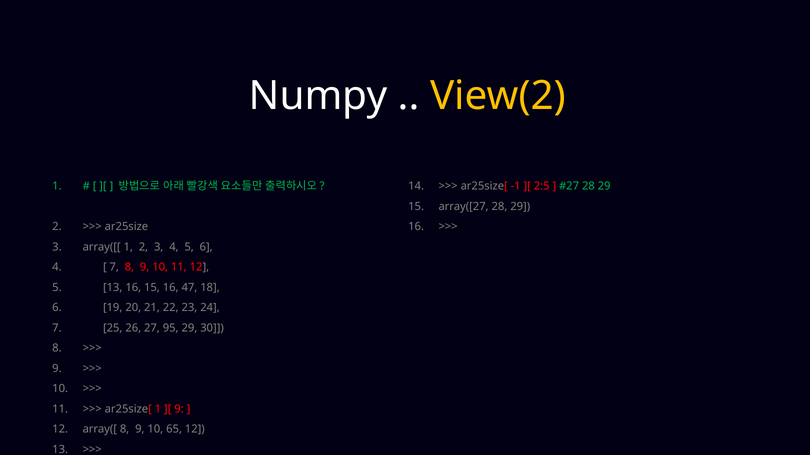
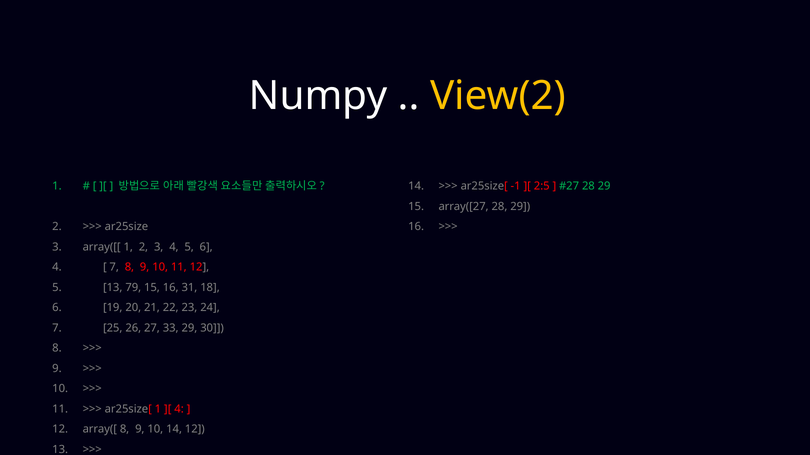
13 16: 16 -> 79
47: 47 -> 31
95: 95 -> 33
9 at (179, 409): 9 -> 4
10 65: 65 -> 14
